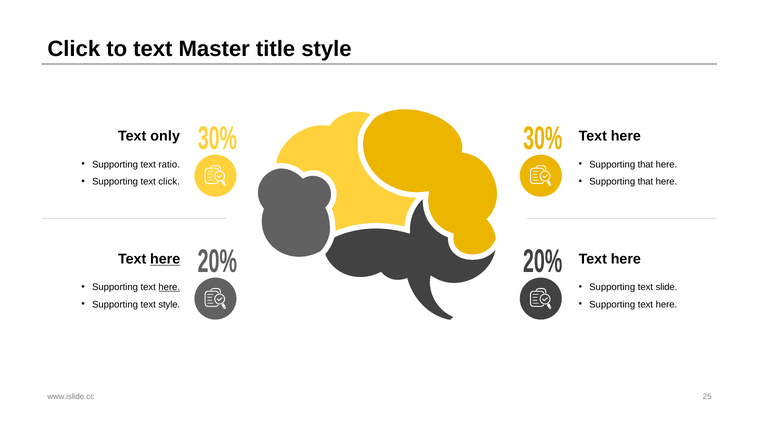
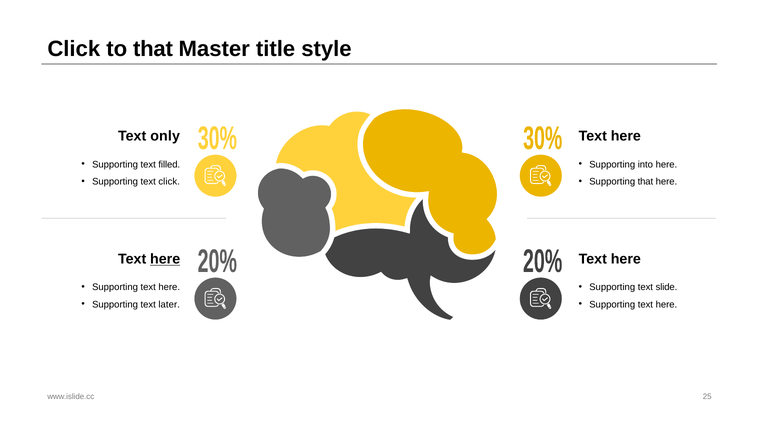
to text: text -> that
ratio: ratio -> filled
that at (645, 164): that -> into
here at (169, 287) underline: present -> none
text style: style -> later
